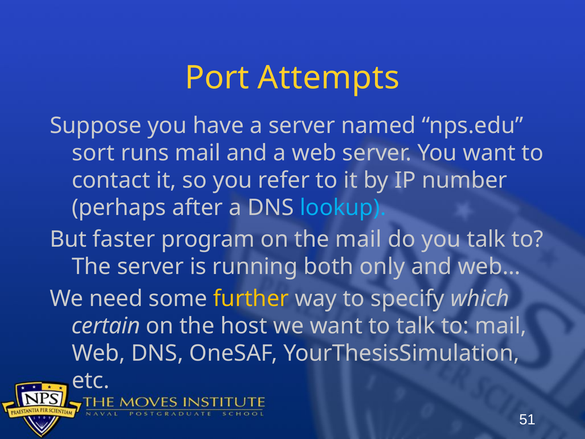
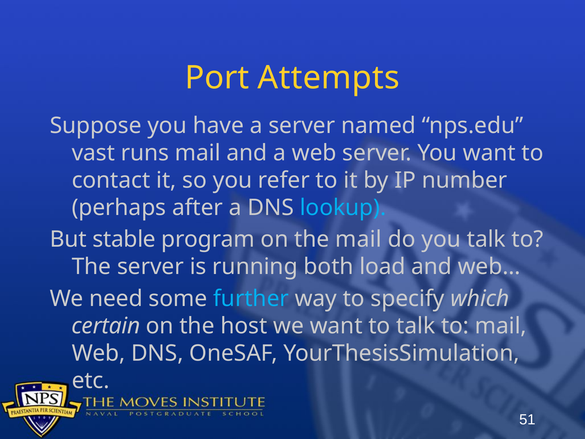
sort: sort -> vast
faster: faster -> stable
only: only -> load
further colour: yellow -> light blue
